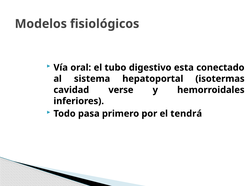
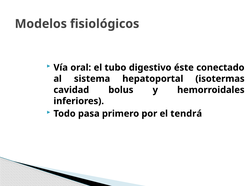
esta: esta -> éste
verse: verse -> bolus
